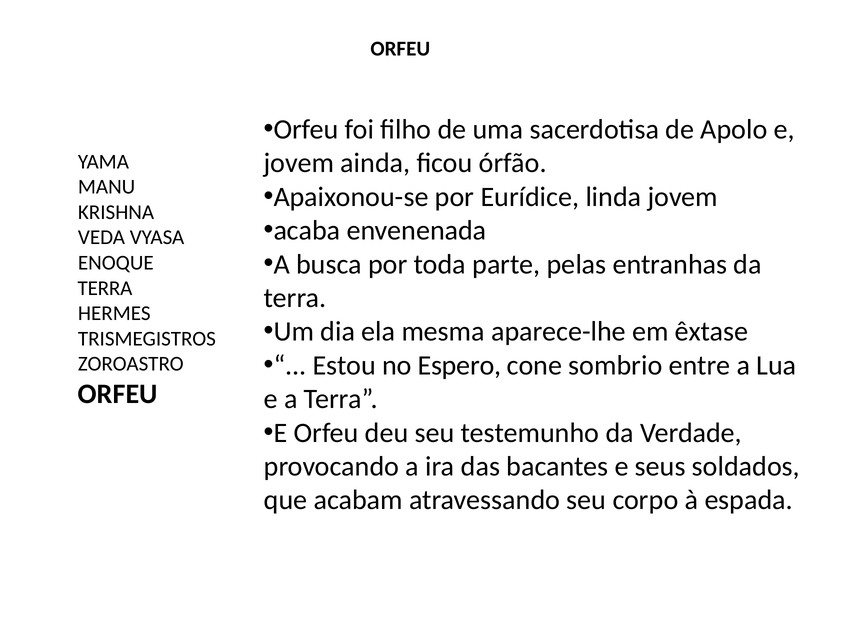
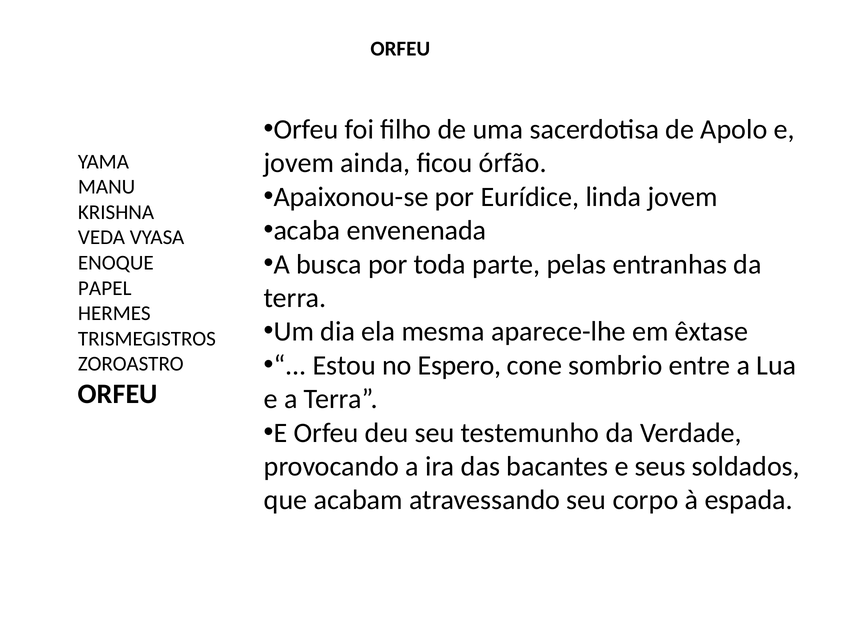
TERRA at (105, 288): TERRA -> PAPEL
